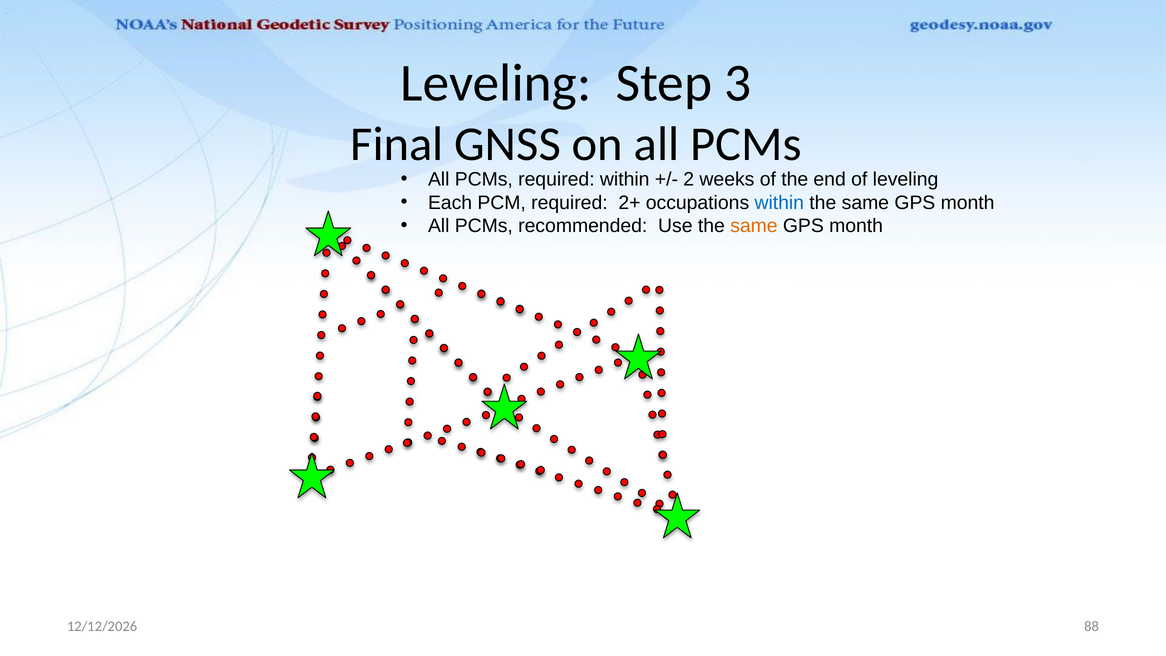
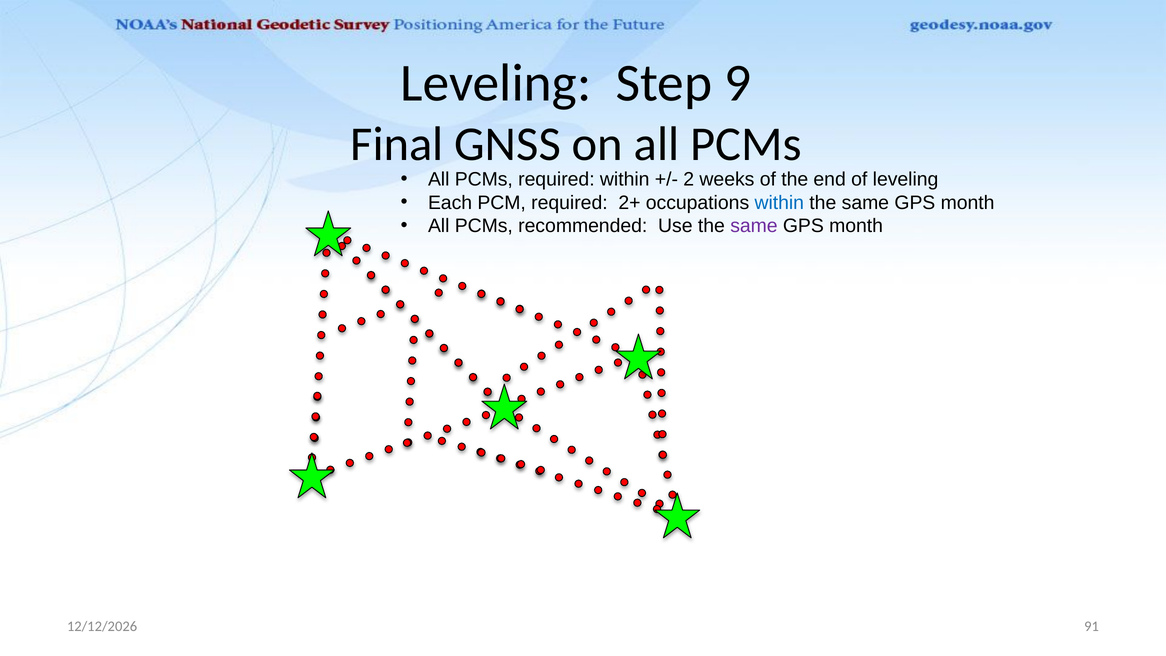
3: 3 -> 9
same at (754, 226) colour: orange -> purple
88: 88 -> 91
